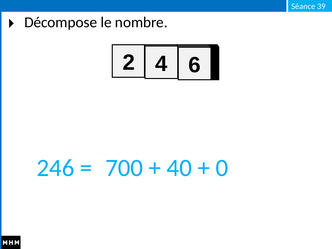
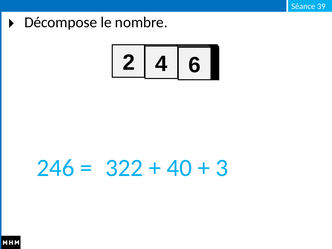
700: 700 -> 322
0 at (222, 168): 0 -> 3
